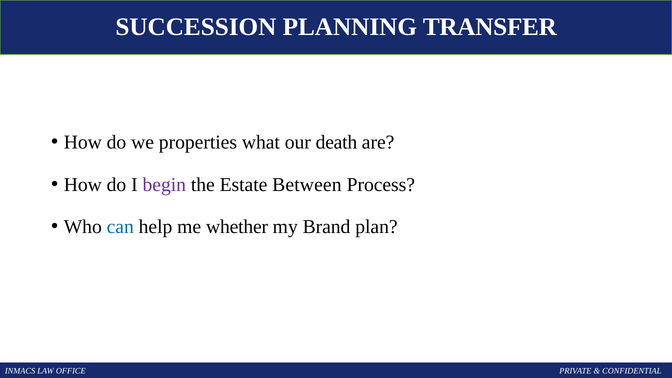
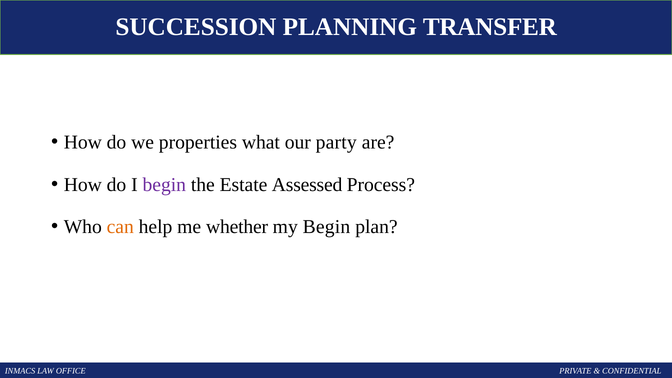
death: death -> party
Between: Between -> Assessed
can colour: blue -> orange
my Brand: Brand -> Begin
